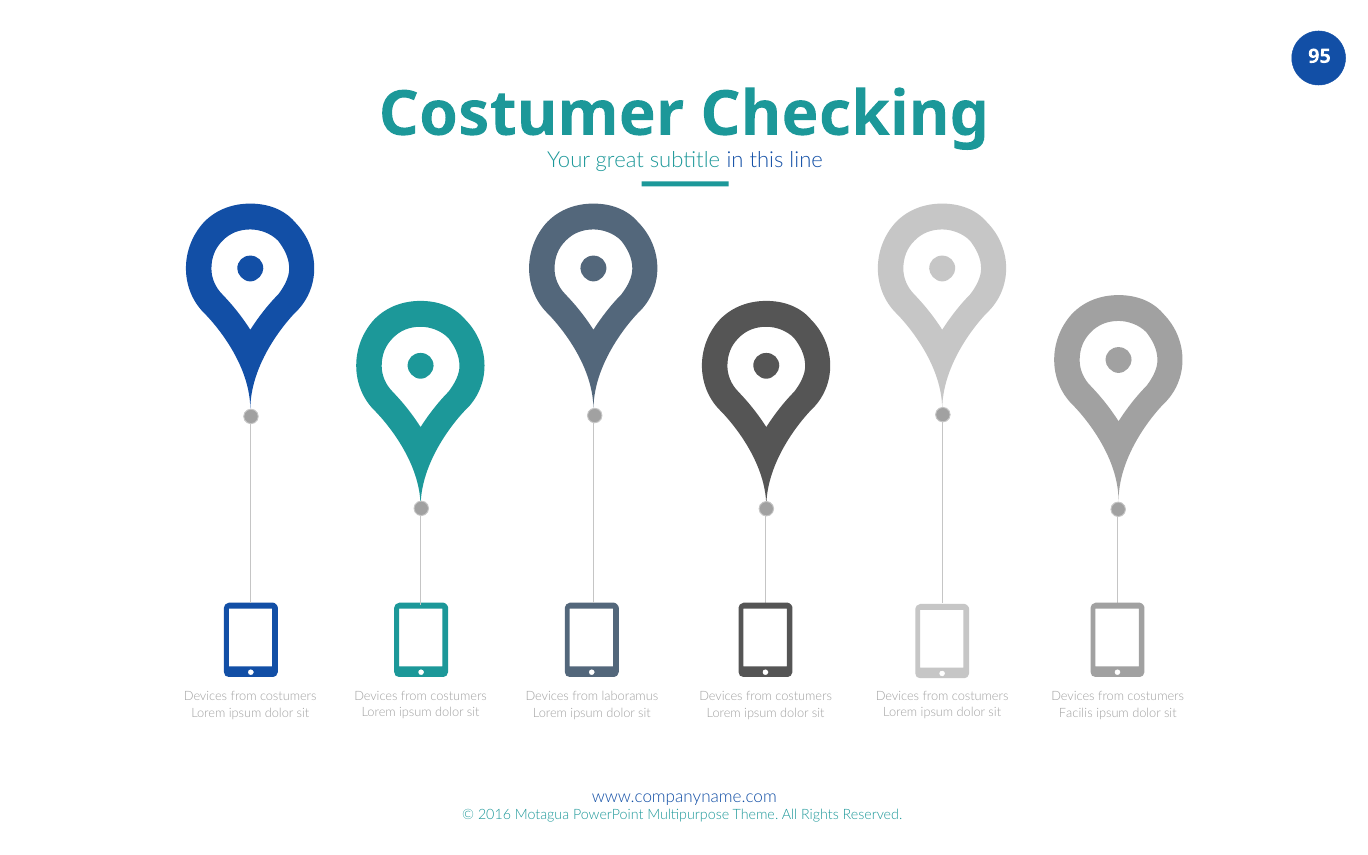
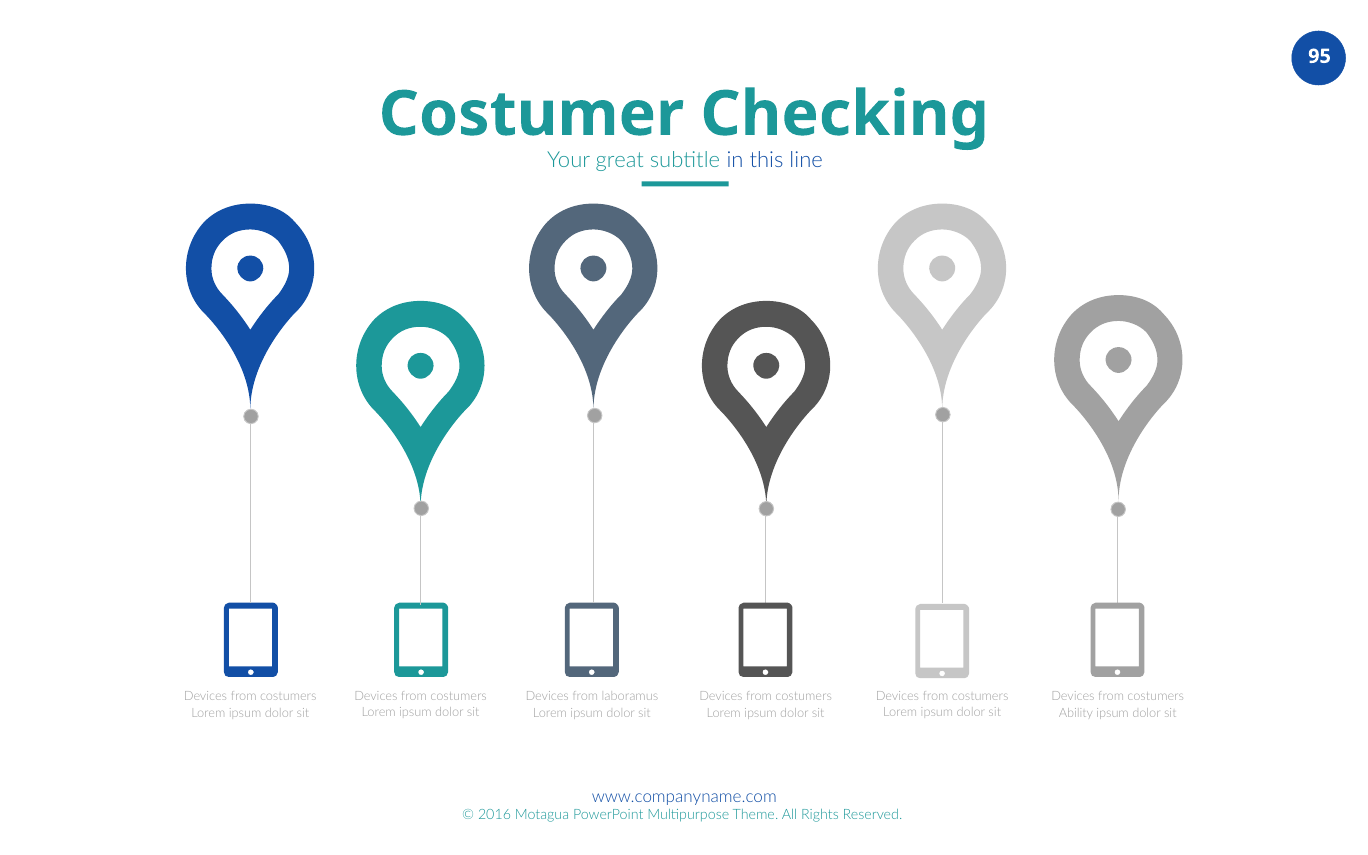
Facilis: Facilis -> Ability
